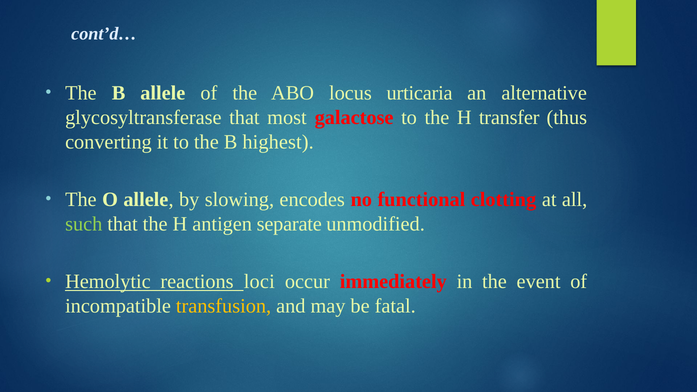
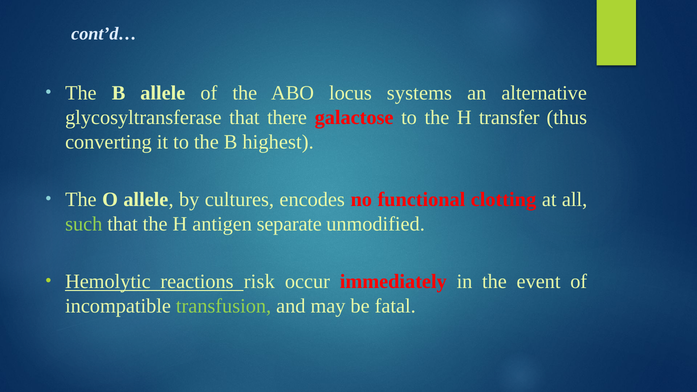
urticaria: urticaria -> systems
most: most -> there
slowing: slowing -> cultures
loci: loci -> risk
transfusion colour: yellow -> light green
